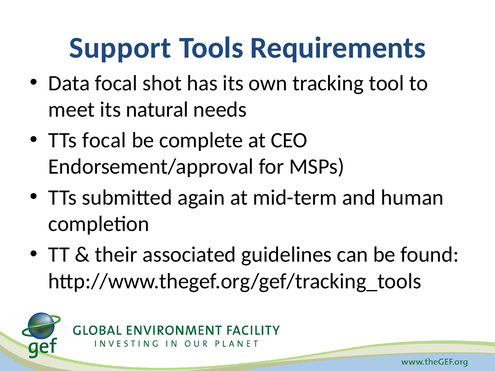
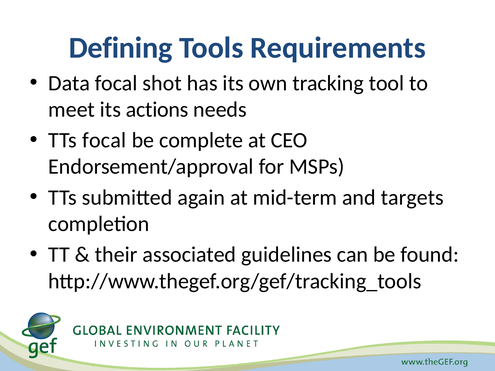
Support: Support -> Defining
natural: natural -> actions
human: human -> targets
